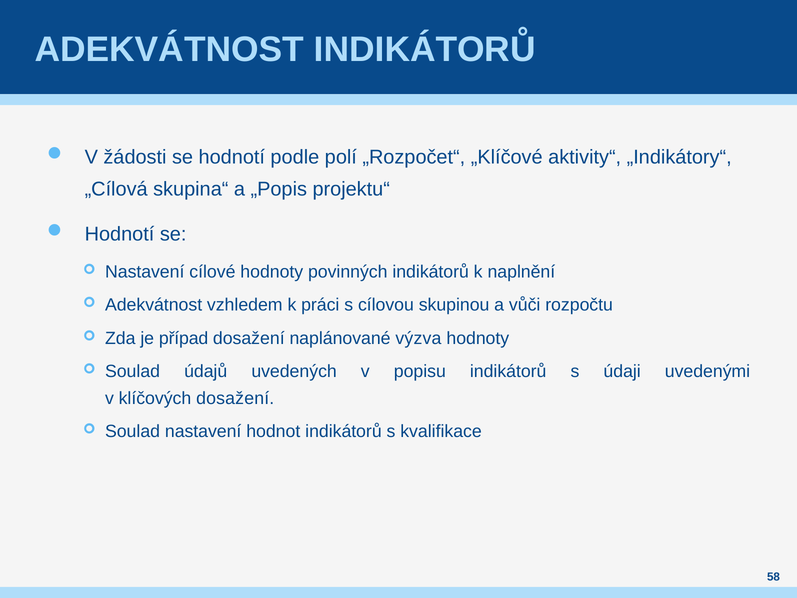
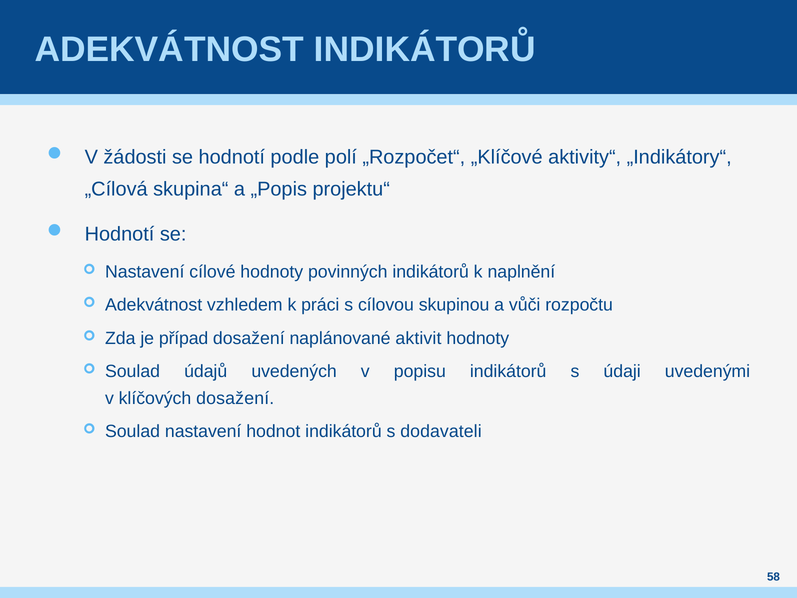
výzva: výzva -> aktivit
kvalifikace: kvalifikace -> dodavateli
